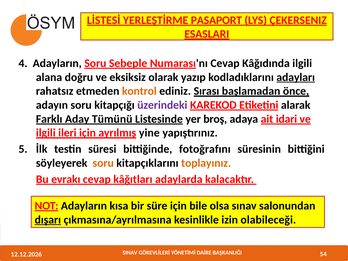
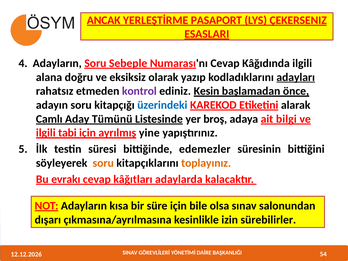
LİSTESİ: LİSTESİ -> ANCAK
kontrol colour: orange -> purple
Sırası: Sırası -> Kesin
üzerindeki colour: purple -> blue
Farklı: Farklı -> Camlı
idari: idari -> bilgi
ileri: ileri -> tabi
fotoğrafını: fotoğrafını -> edemezler
dışarı underline: present -> none
olabileceği: olabileceği -> sürebilirler
